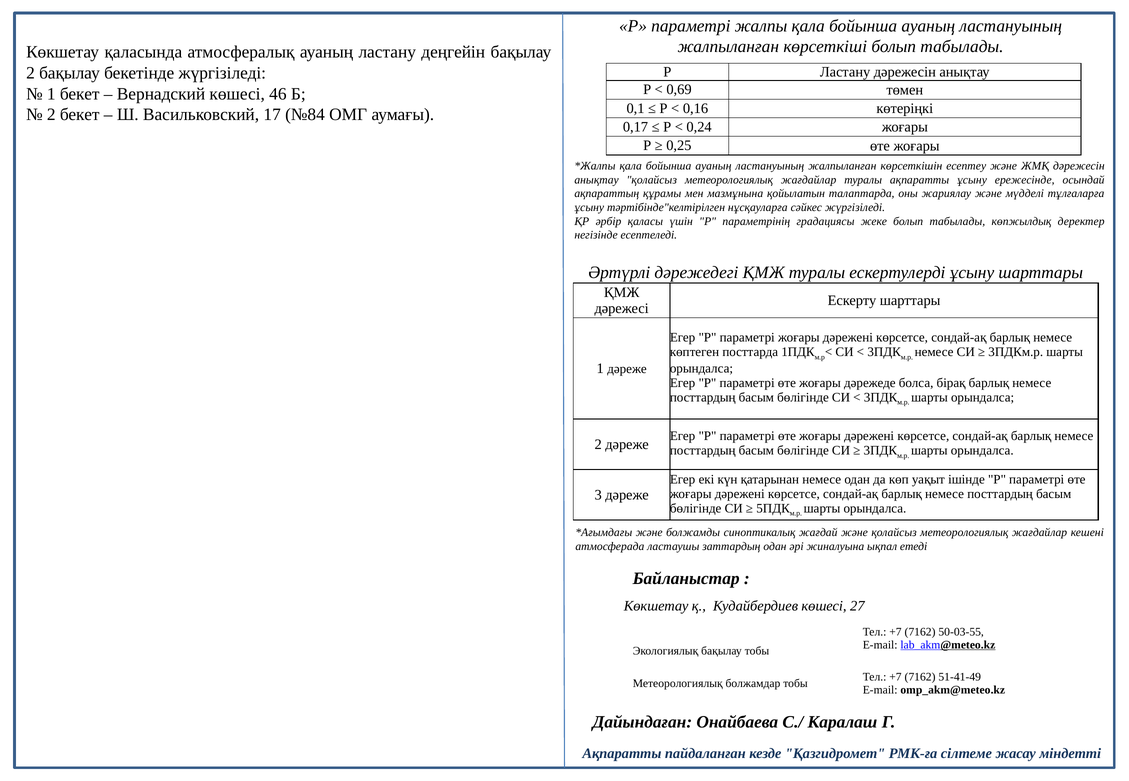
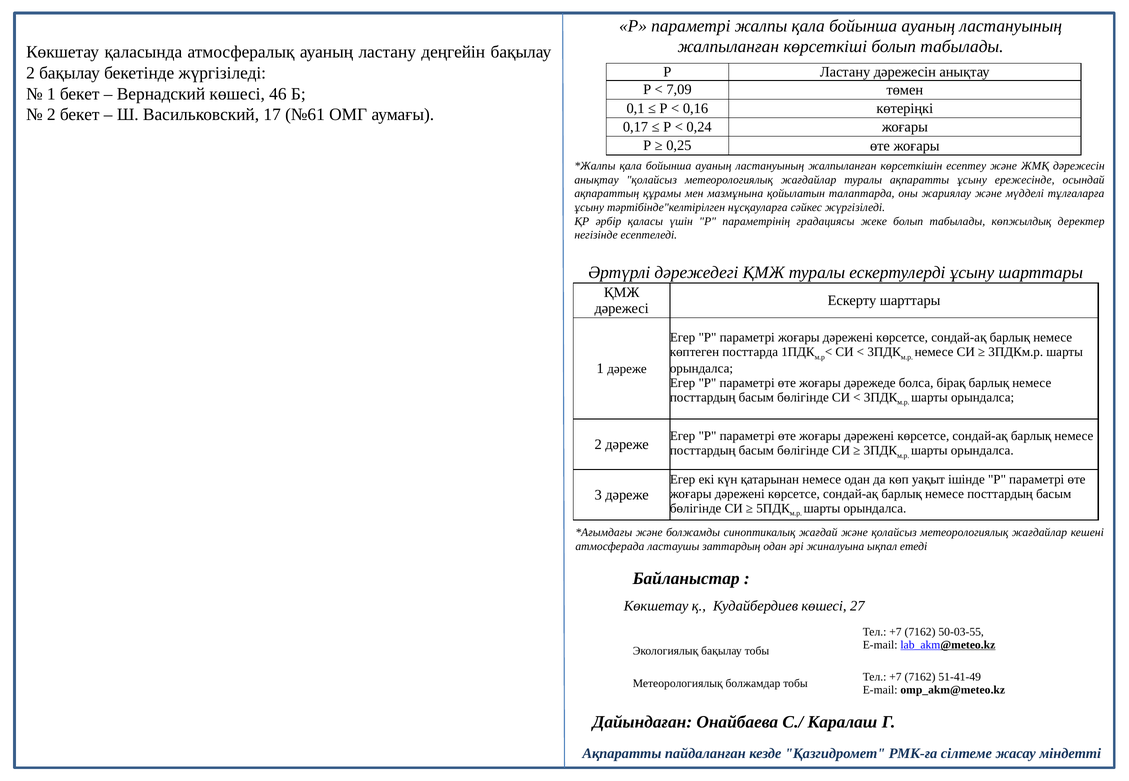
0,69: 0,69 -> 7,09
№84: №84 -> №61
